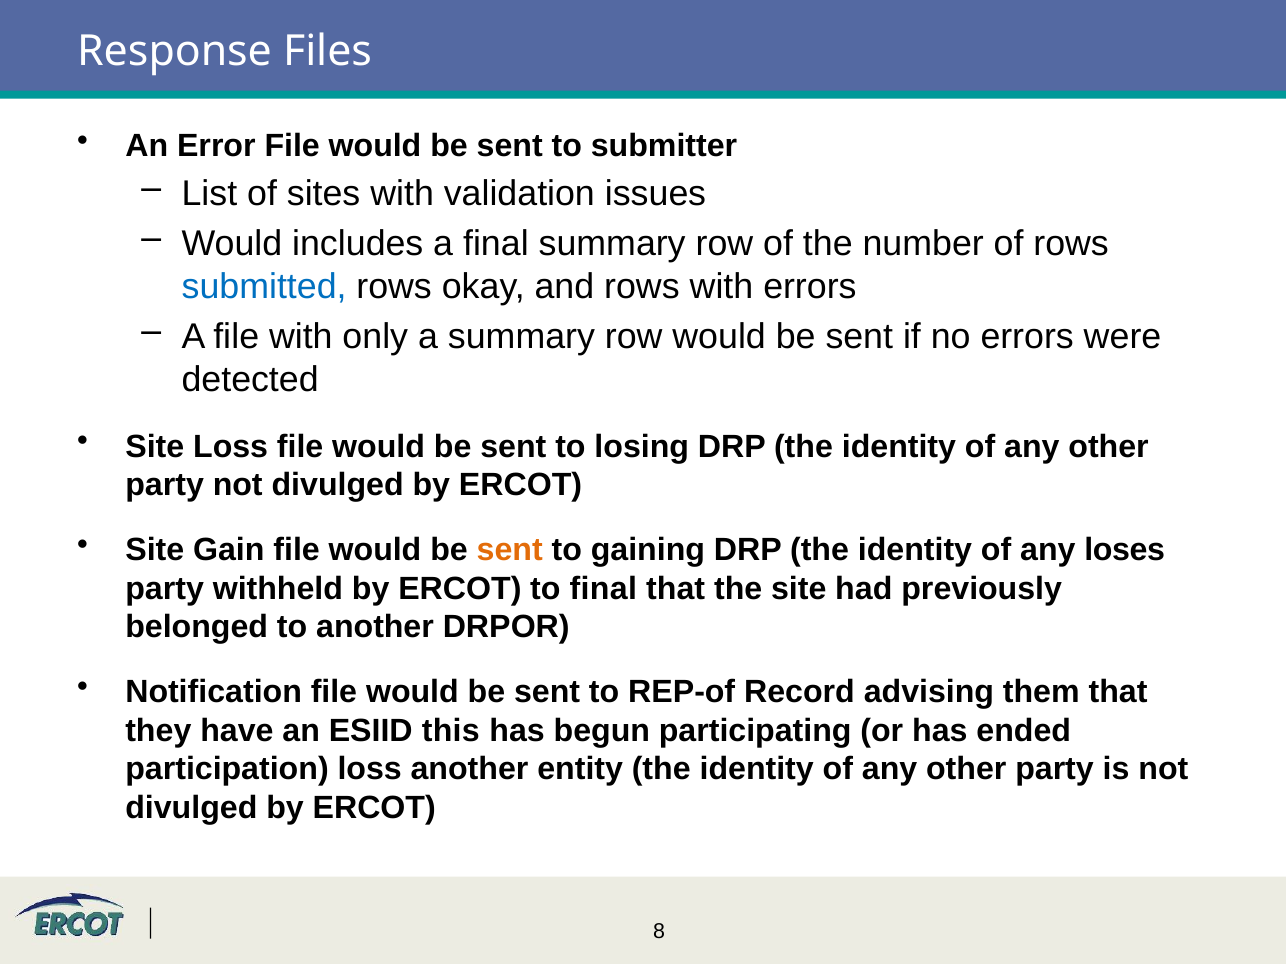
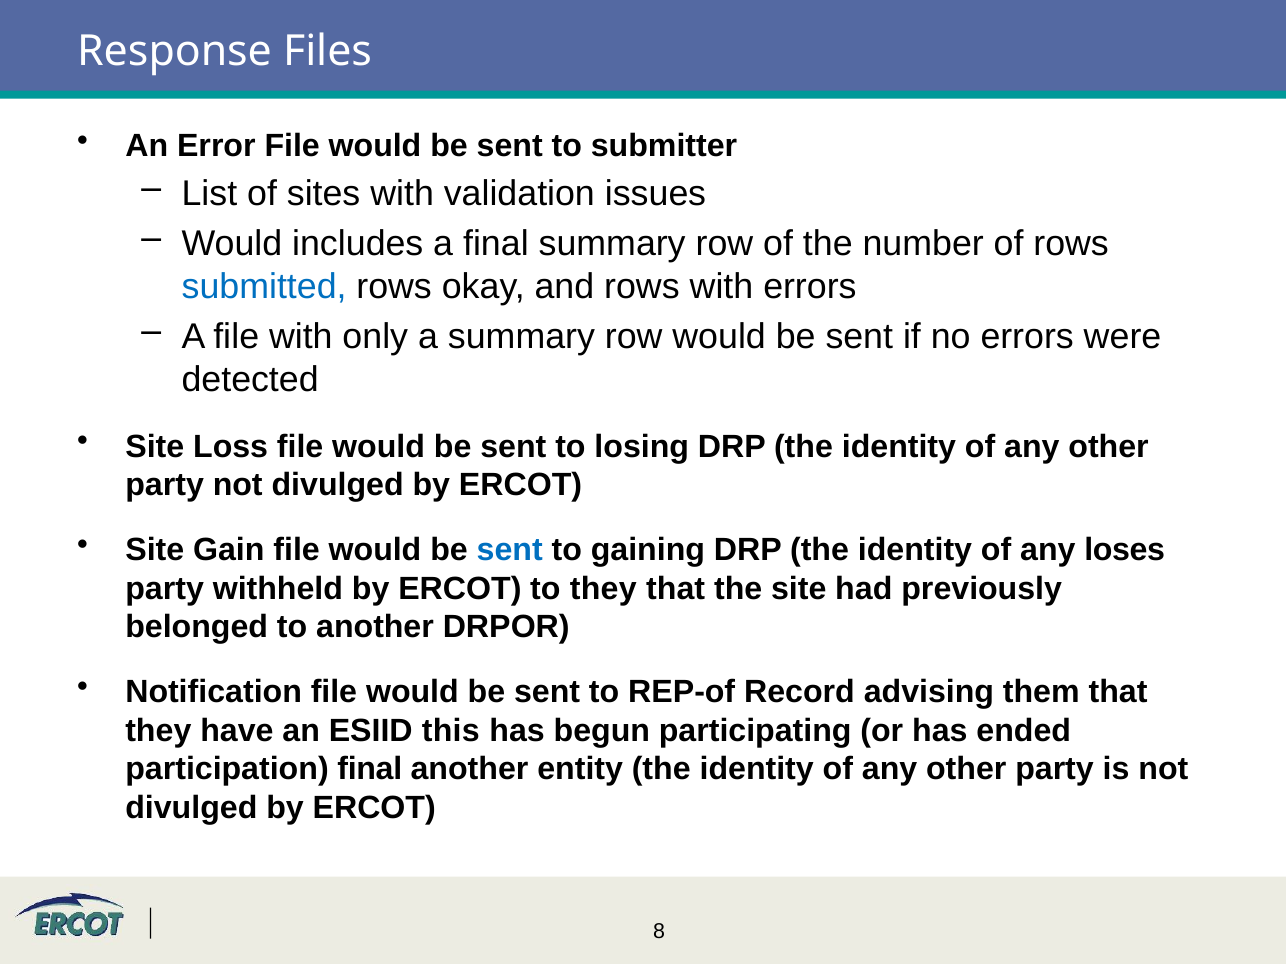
sent at (510, 550) colour: orange -> blue
to final: final -> they
participation loss: loss -> final
